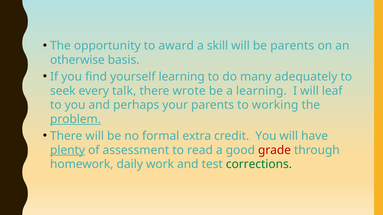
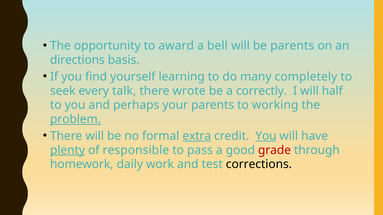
skill: skill -> bell
otherwise: otherwise -> directions
adequately: adequately -> completely
a learning: learning -> correctly
leaf: leaf -> half
extra underline: none -> present
You at (266, 136) underline: none -> present
assessment: assessment -> responsible
read: read -> pass
corrections colour: green -> black
